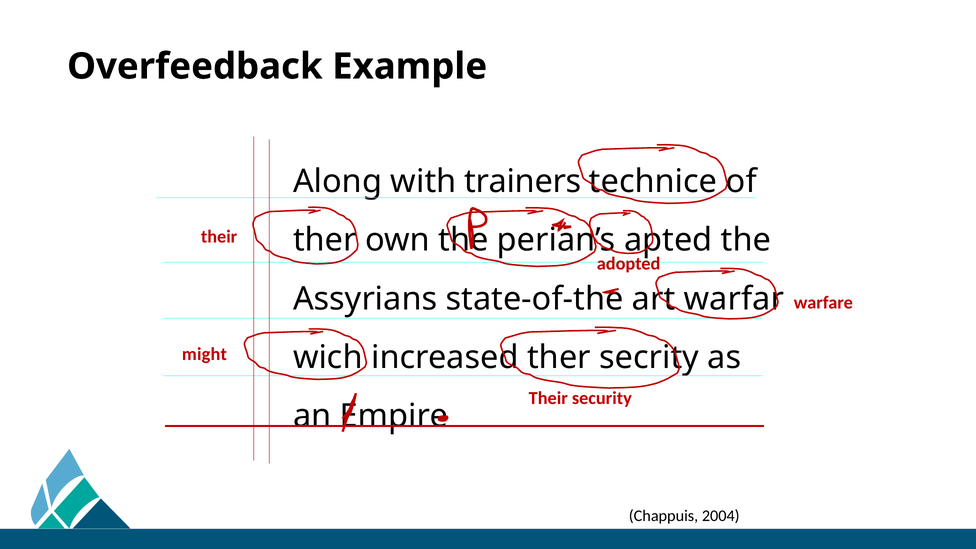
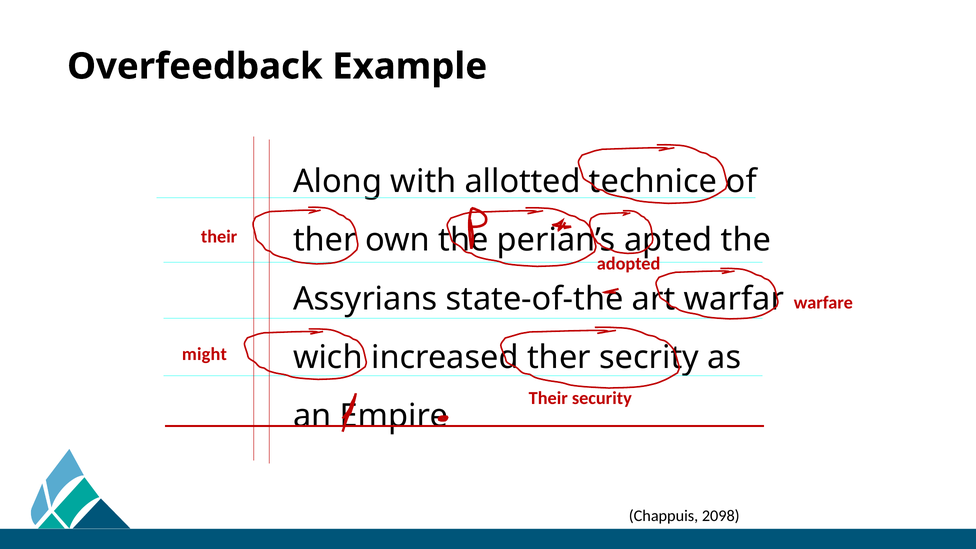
trainers: trainers -> allotted
2004: 2004 -> 2098
